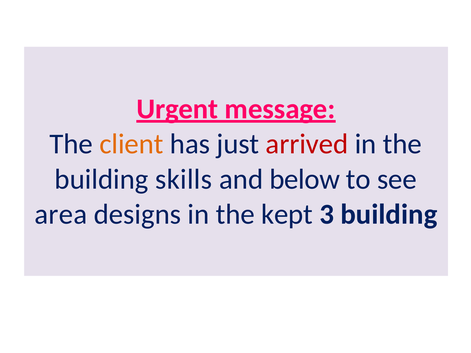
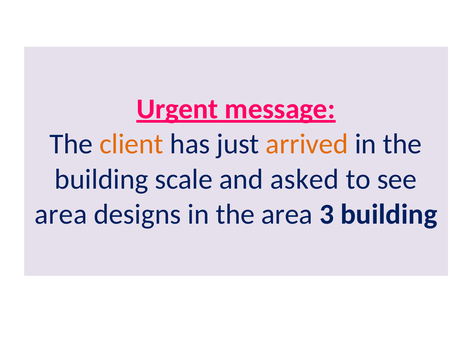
arrived colour: red -> orange
skills: skills -> scale
below: below -> asked
the kept: kept -> area
